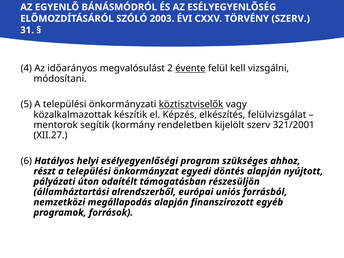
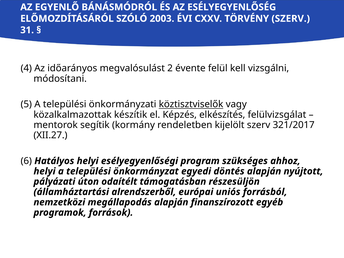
évente underline: present -> none
321/2001: 321/2001 -> 321/2017
részt at (45, 171): részt -> helyi
